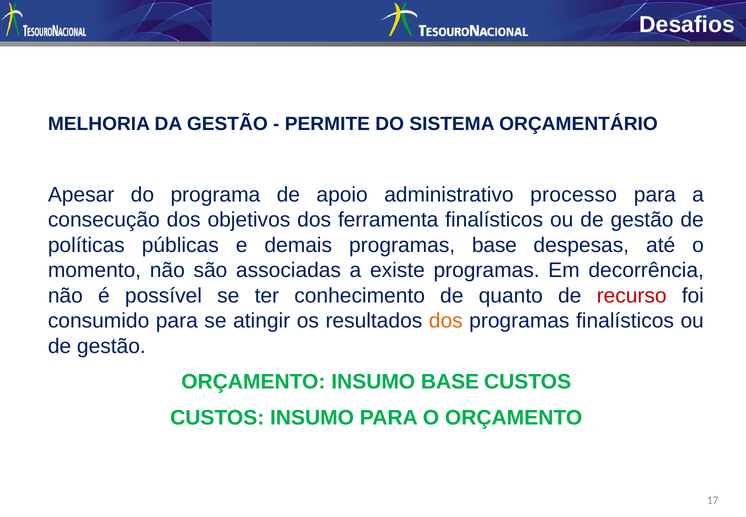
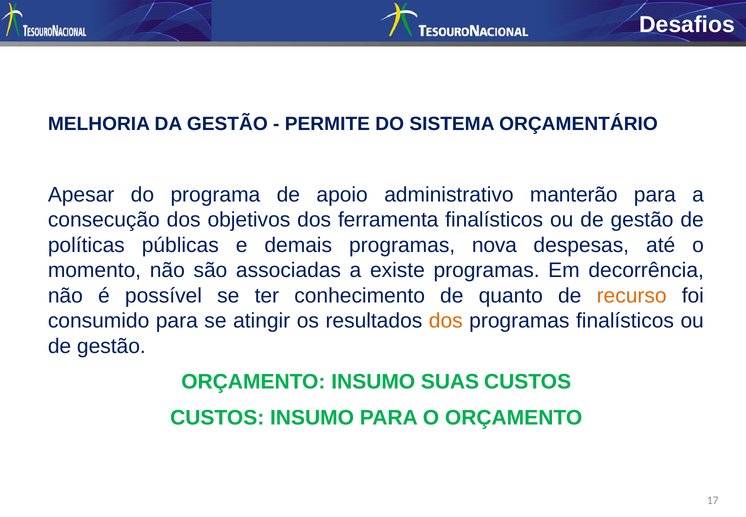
processo: processo -> manterão
programas base: base -> nova
recurso colour: red -> orange
INSUMO BASE: BASE -> SUAS
